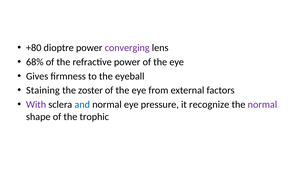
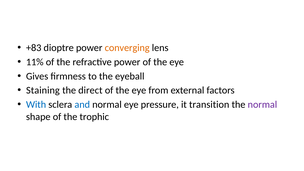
+80: +80 -> +83
converging colour: purple -> orange
68%: 68% -> 11%
zoster: zoster -> direct
With colour: purple -> blue
recognize: recognize -> transition
